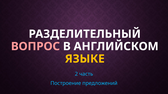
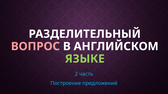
ЯЗЫКЕ colour: yellow -> light green
